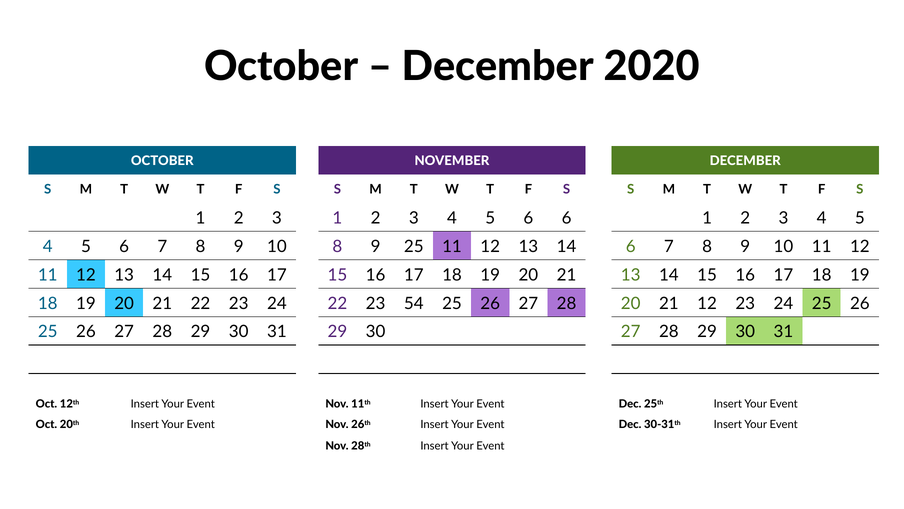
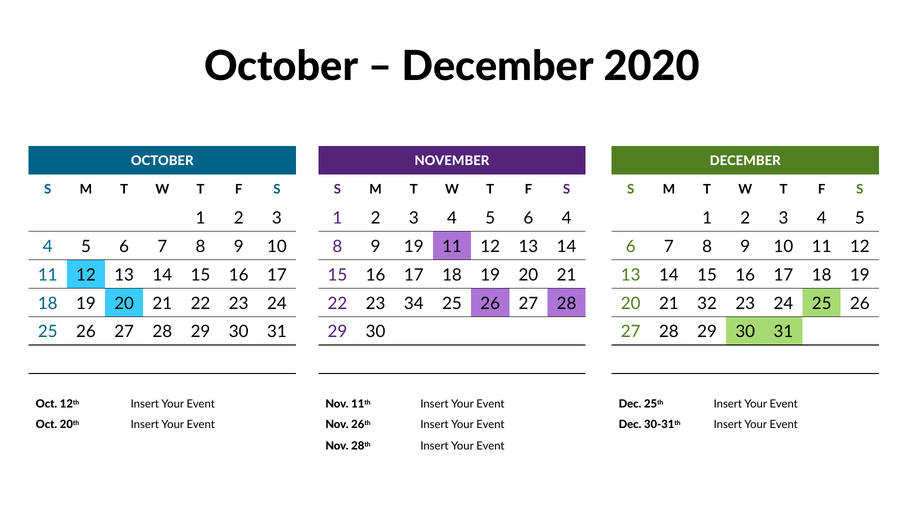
6 6: 6 -> 4
9 25: 25 -> 19
54: 54 -> 34
21 12: 12 -> 32
